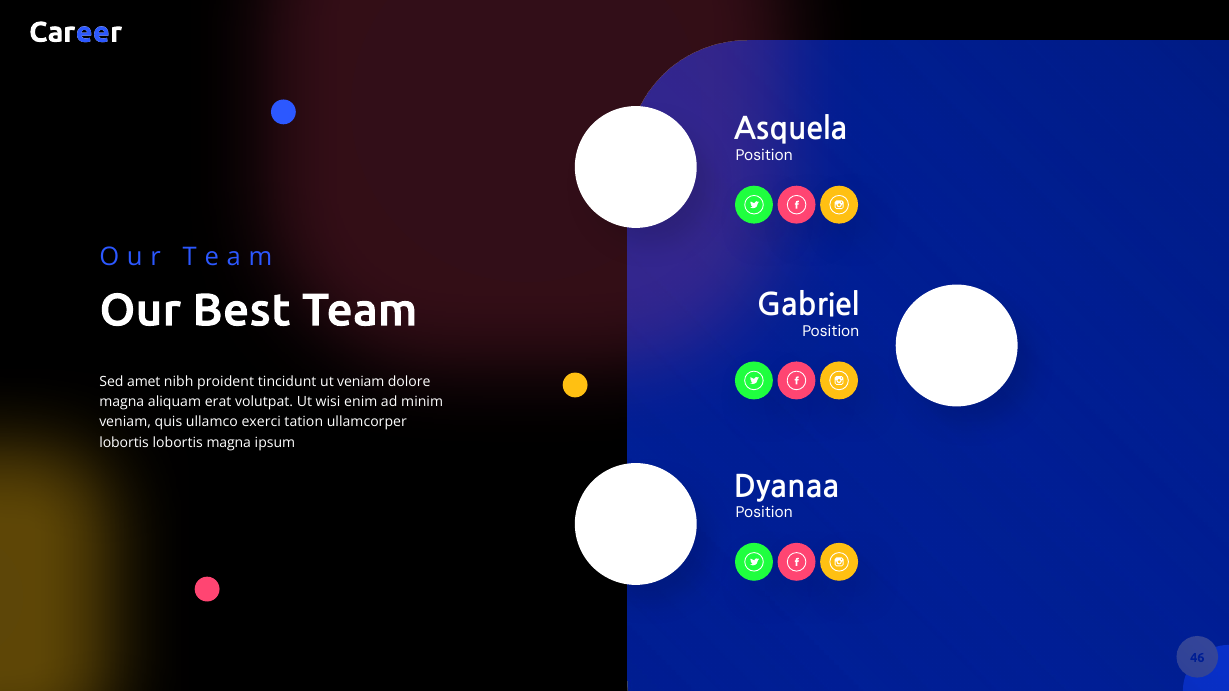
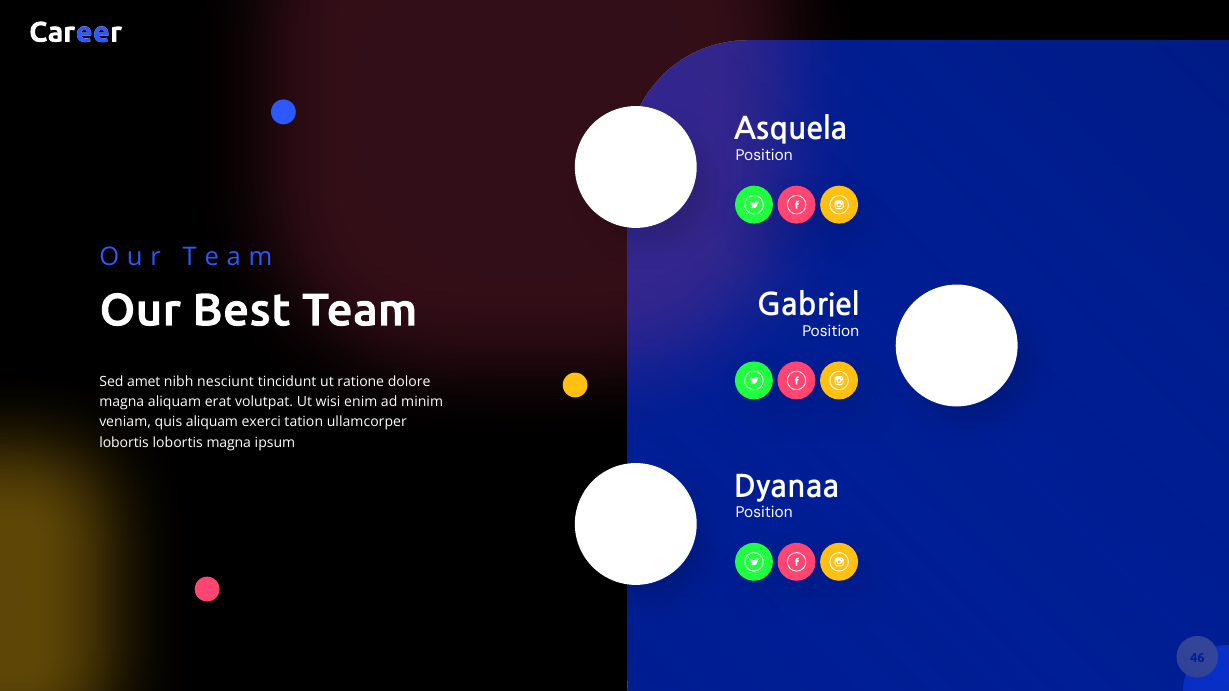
proident: proident -> nesciunt
ut veniam: veniam -> ratione
quis ullamco: ullamco -> aliquam
